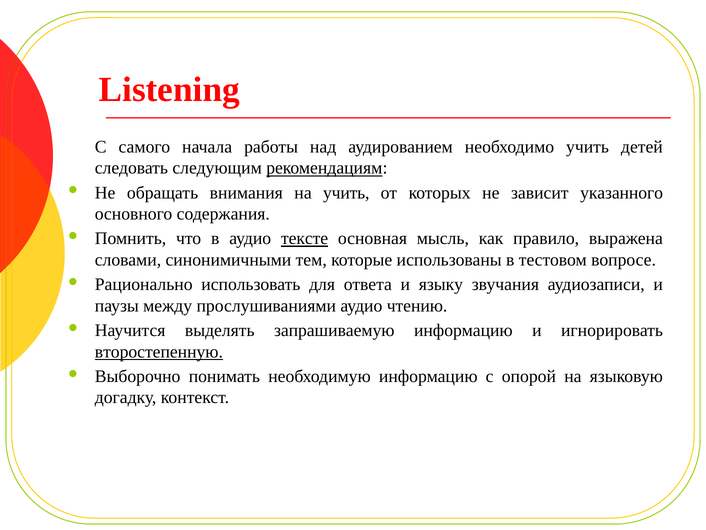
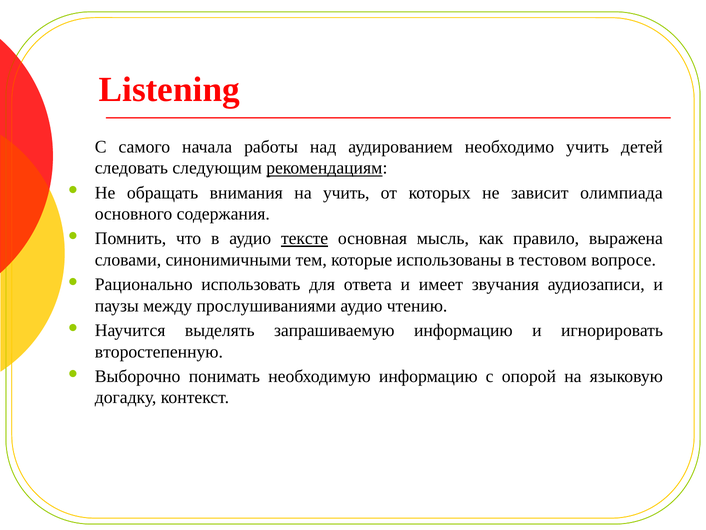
указанного: указанного -> олимпиада
языку: языку -> имеет
второстепенную underline: present -> none
